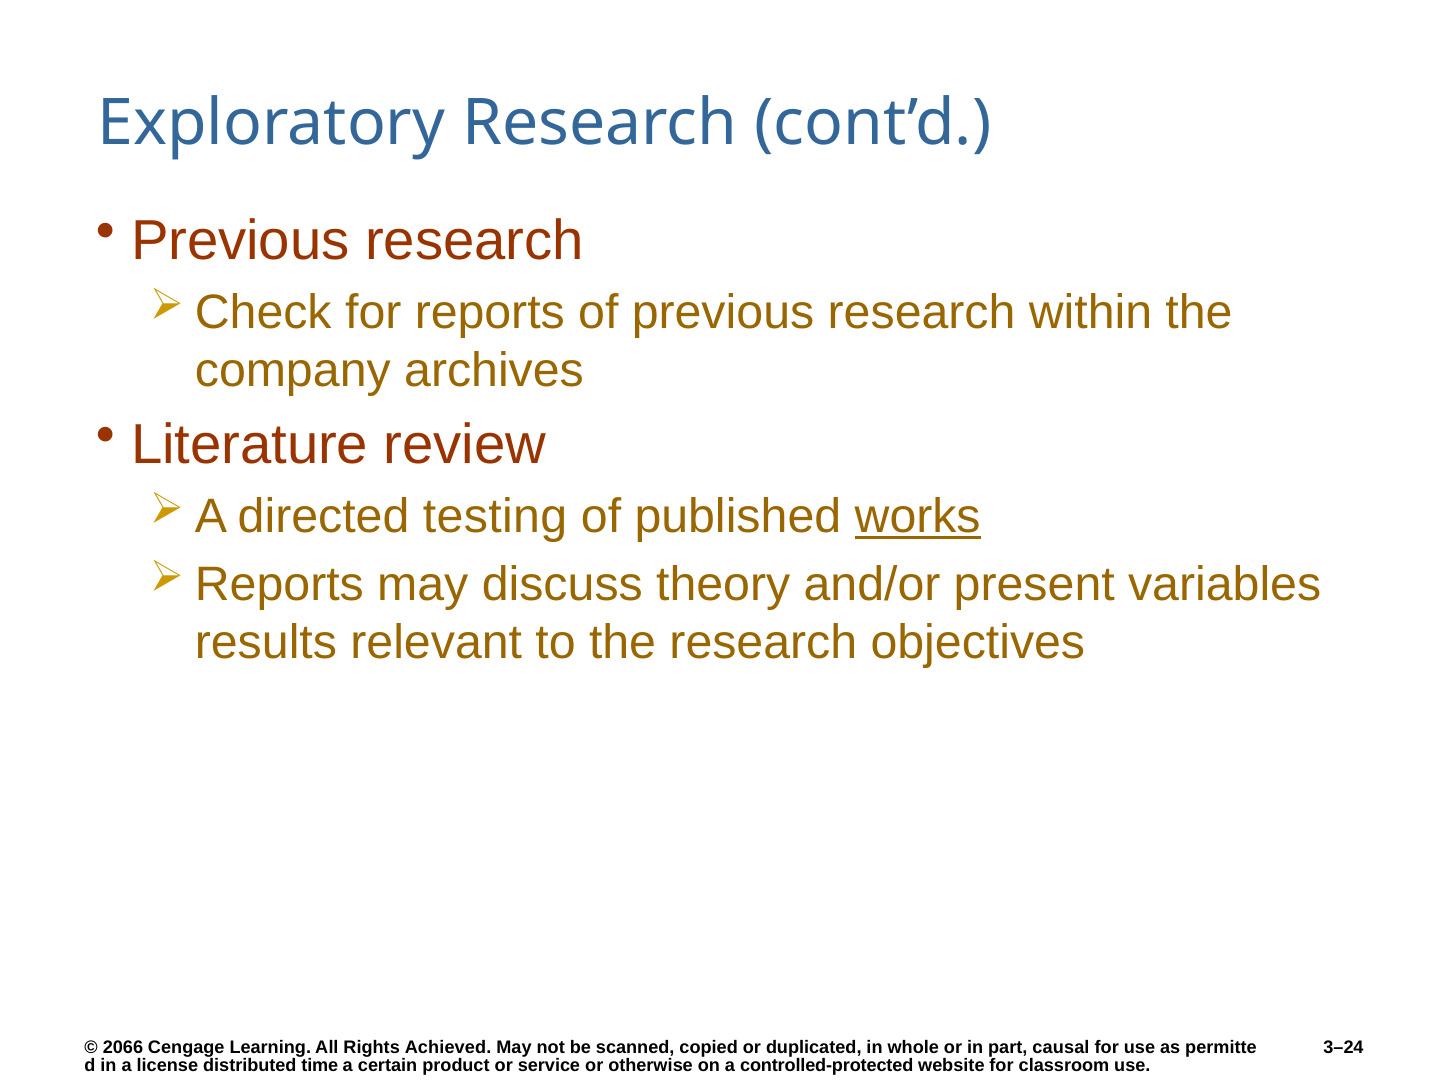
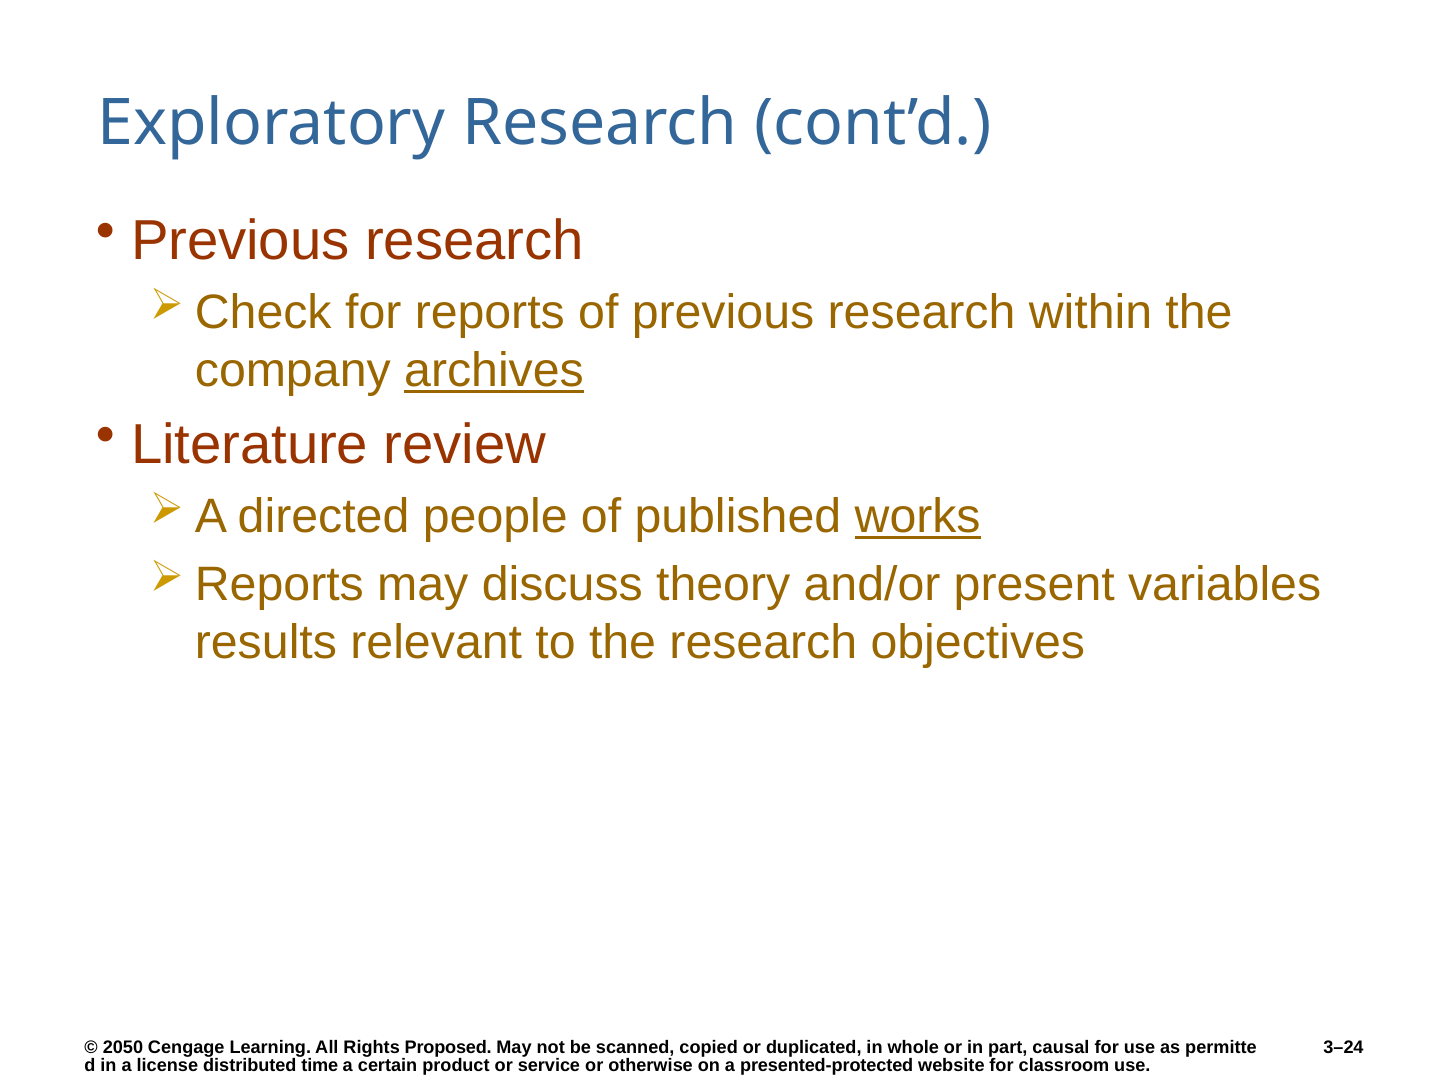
archives underline: none -> present
testing: testing -> people
2066: 2066 -> 2050
Achieved: Achieved -> Proposed
controlled-protected: controlled-protected -> presented-protected
